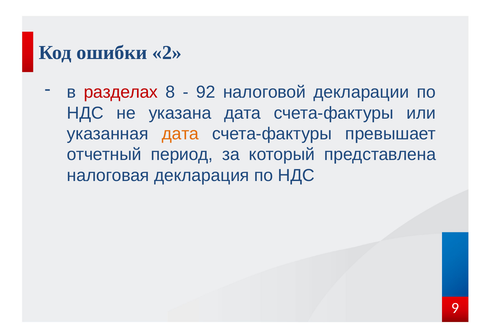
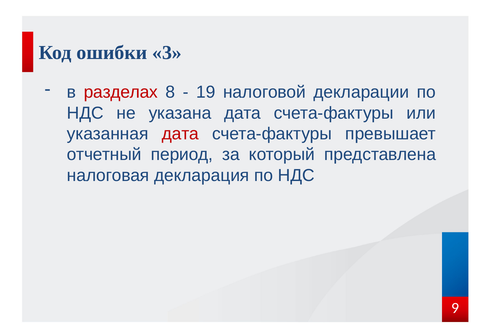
2: 2 -> 3
92: 92 -> 19
дата at (180, 134) colour: orange -> red
